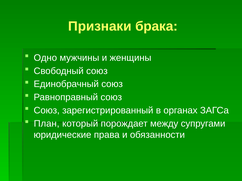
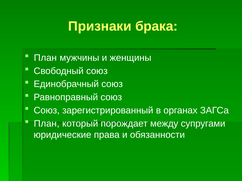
Одно at (45, 58): Одно -> План
